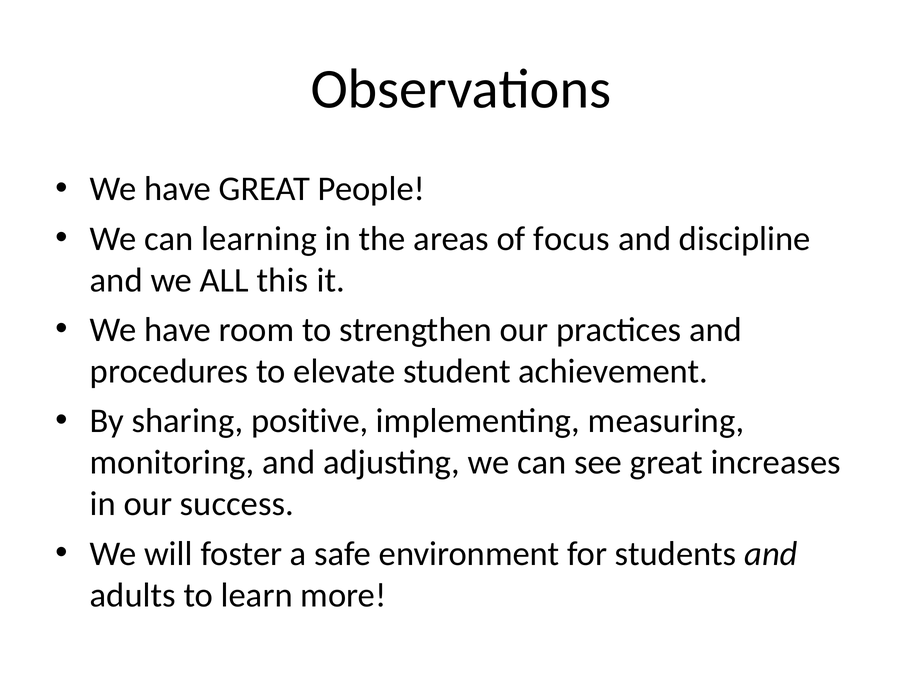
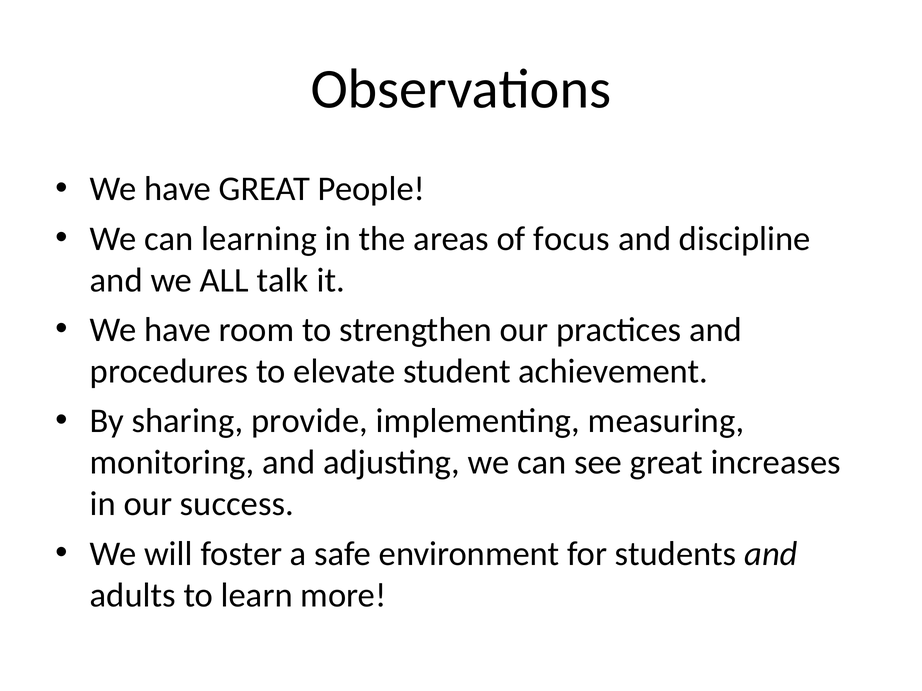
this: this -> talk
positive: positive -> provide
